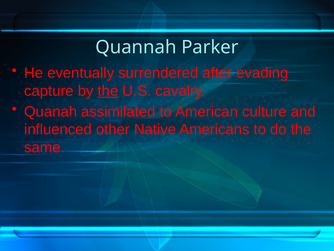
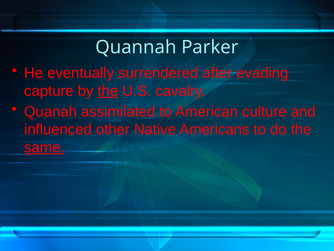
same underline: none -> present
